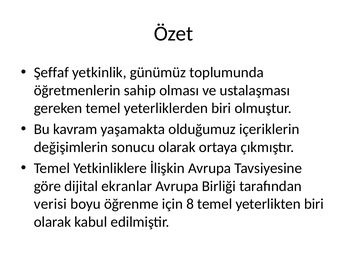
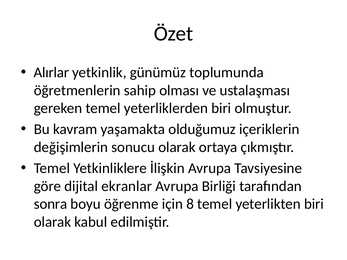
Şeffaf: Şeffaf -> Alırlar
verisi: verisi -> sonra
